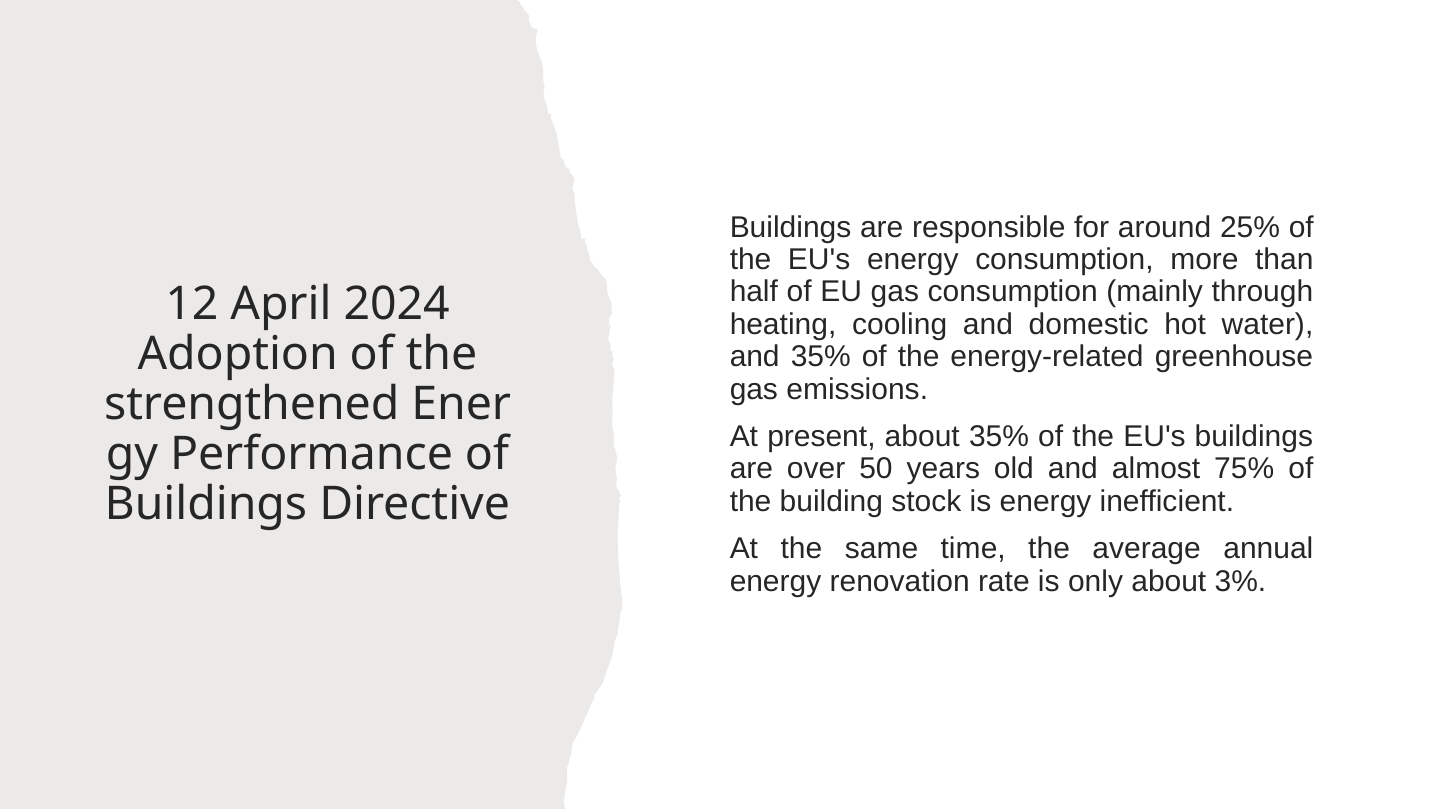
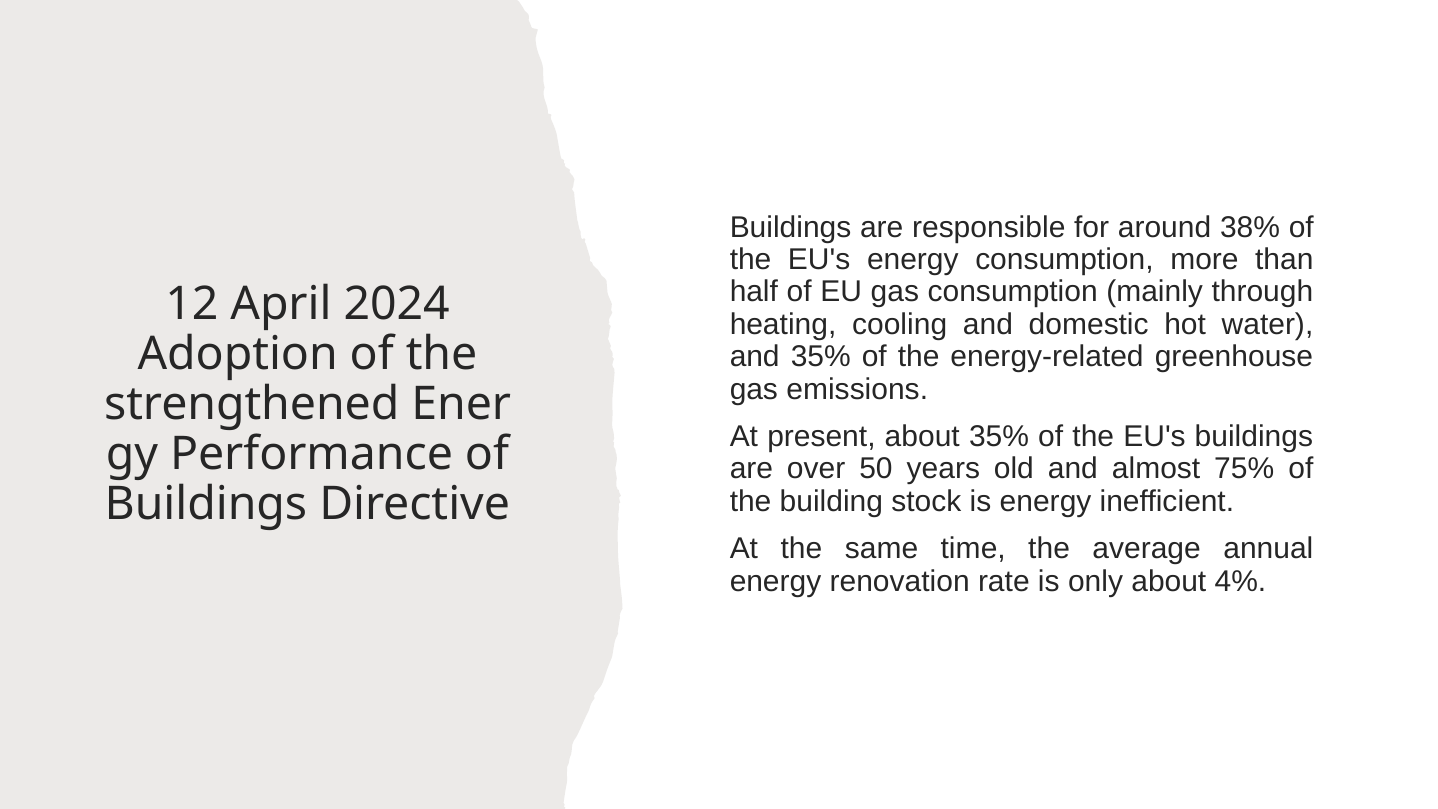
25%: 25% -> 38%
3%: 3% -> 4%
